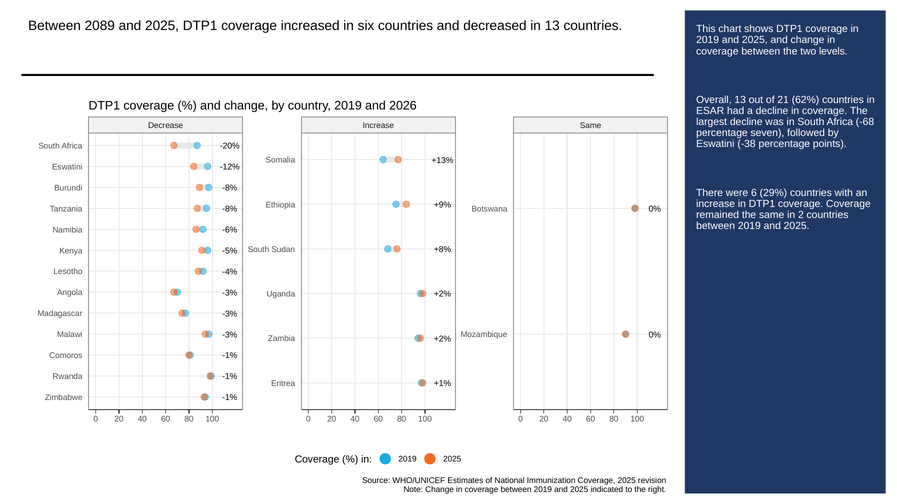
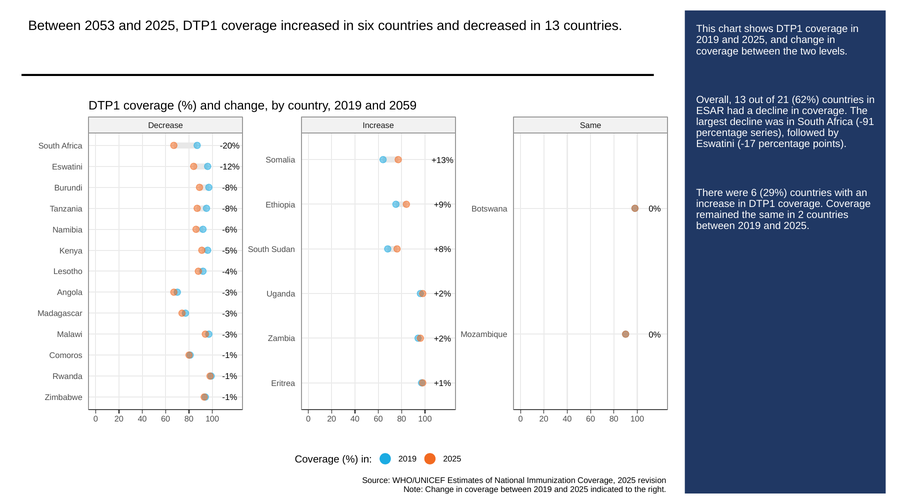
2089: 2089 -> 2053
2026: 2026 -> 2059
-68: -68 -> -91
seven: seven -> series
-38: -38 -> -17
